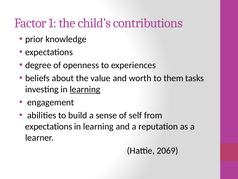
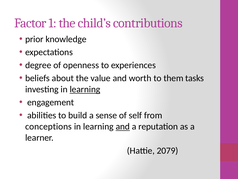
expectations at (49, 126): expectations -> conceptions
and at (123, 126) underline: none -> present
2069: 2069 -> 2079
